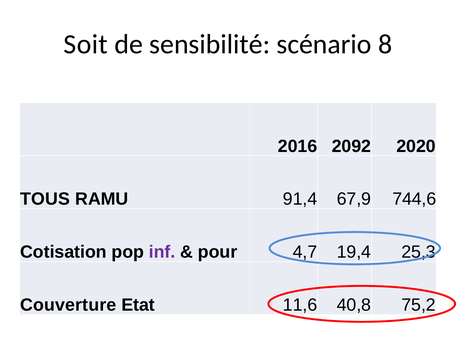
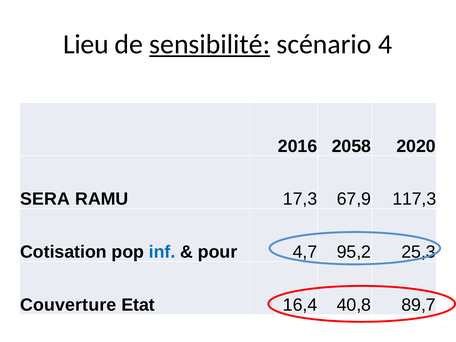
Soit: Soit -> Lieu
sensibilité underline: none -> present
8: 8 -> 4
2092: 2092 -> 2058
TOUS: TOUS -> SERA
91,4: 91,4 -> 17,3
744,6: 744,6 -> 117,3
inf colour: purple -> blue
19,4: 19,4 -> 95,2
11,6: 11,6 -> 16,4
75,2: 75,2 -> 89,7
